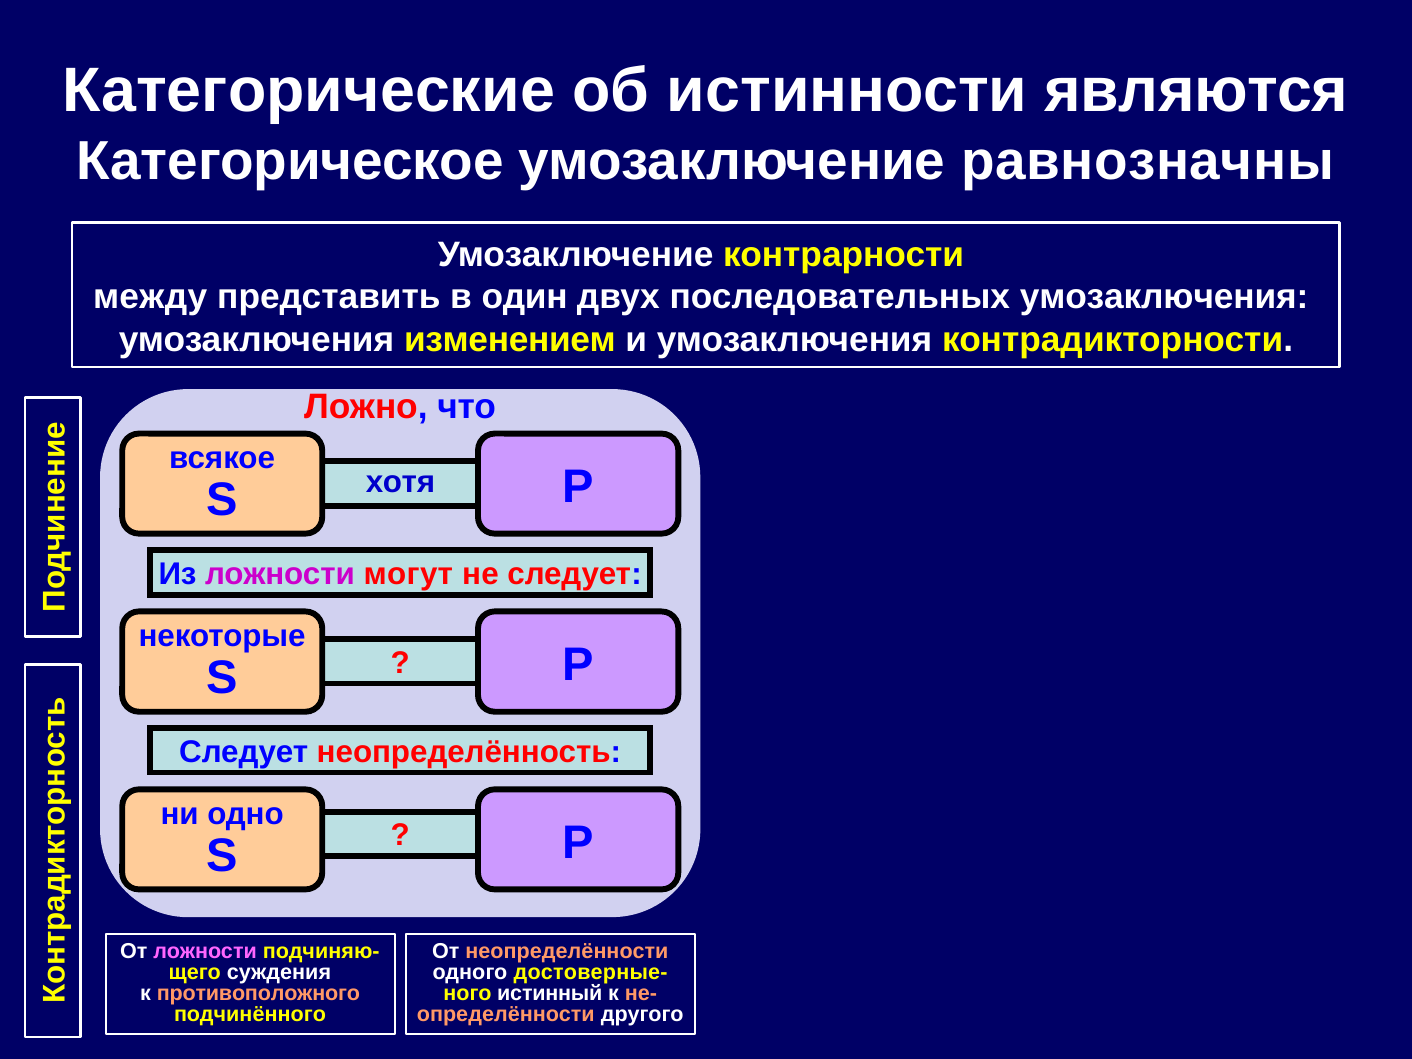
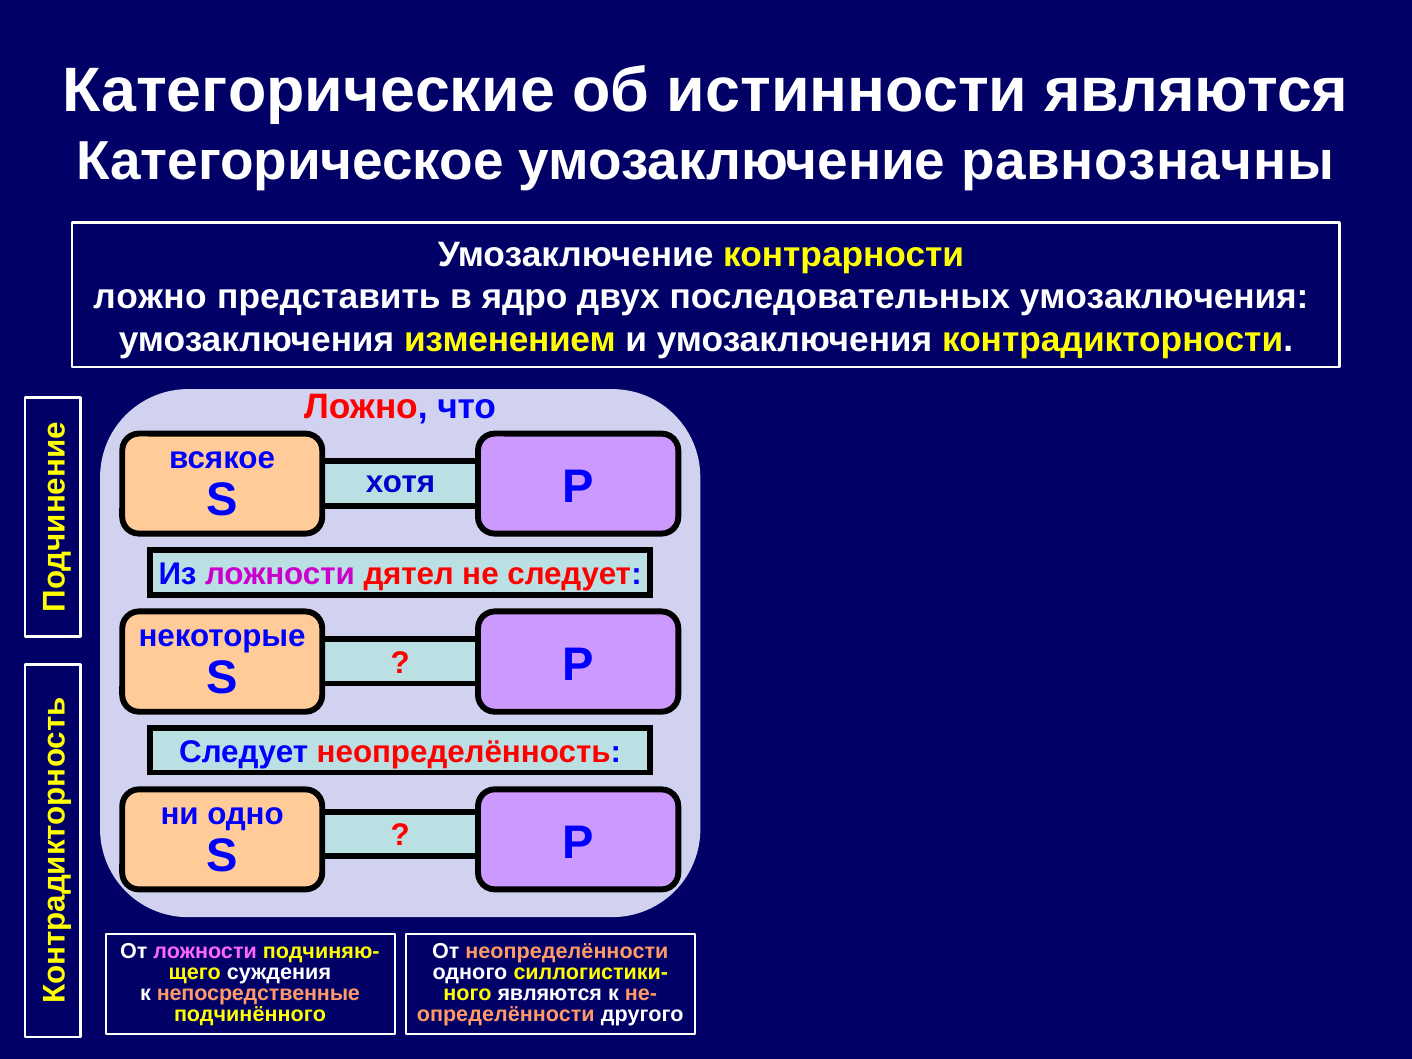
между at (150, 297): между -> ложно
один: один -> ядро
могут: могут -> дятел
достоверные-: достоверные- -> силлогистики-
противоположного: противоположного -> непосредственные
ного истинный: истинный -> являются
